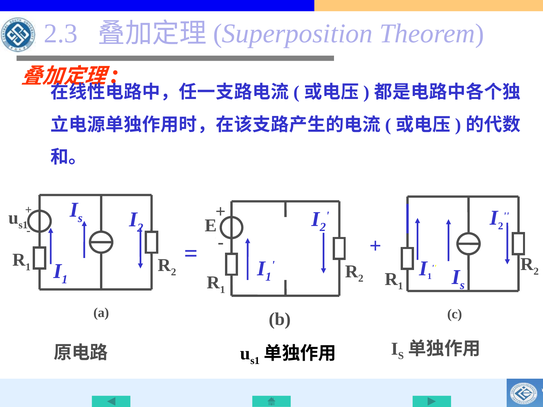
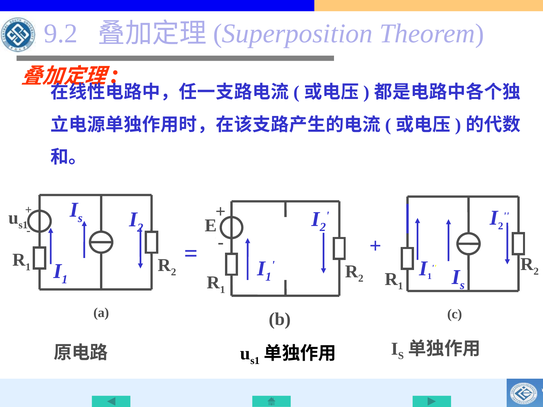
2.3: 2.3 -> 9.2
